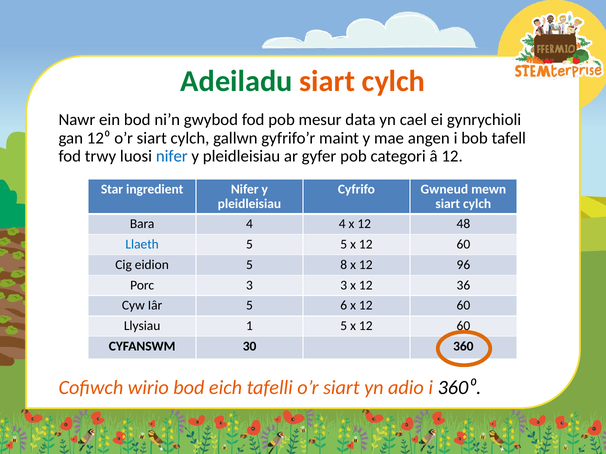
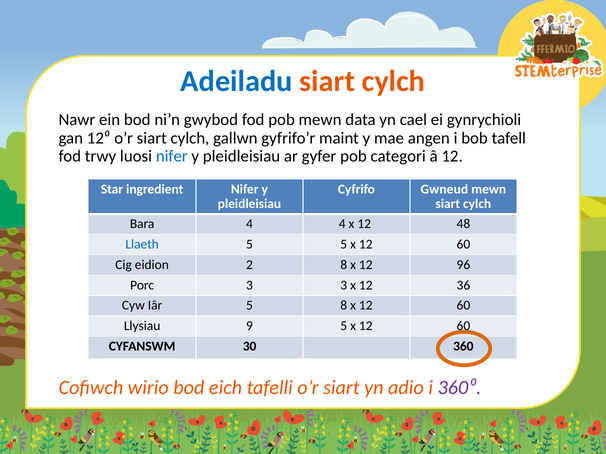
Adeiladu colour: green -> blue
pob mesur: mesur -> mewn
eidion 5: 5 -> 2
5 6: 6 -> 8
1: 1 -> 9
360⁰ colour: black -> purple
